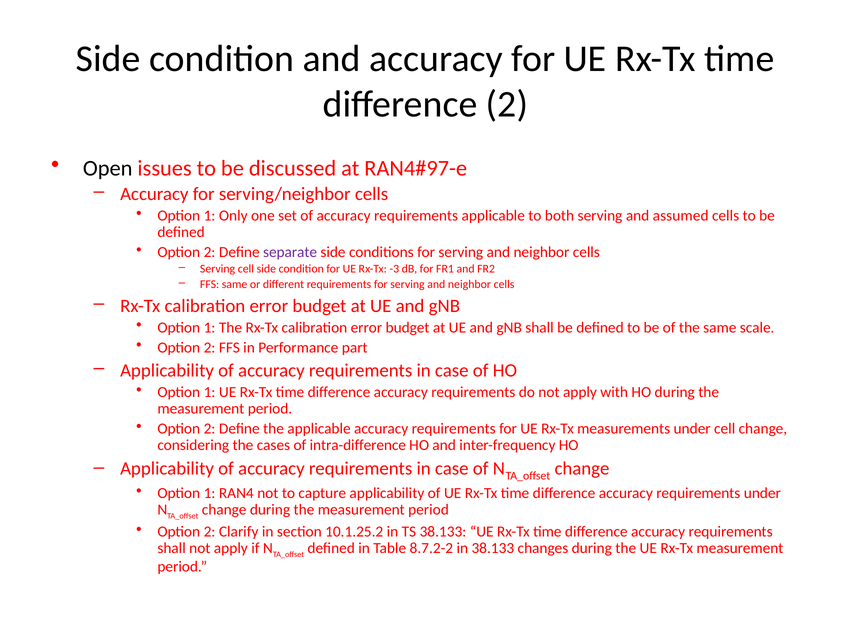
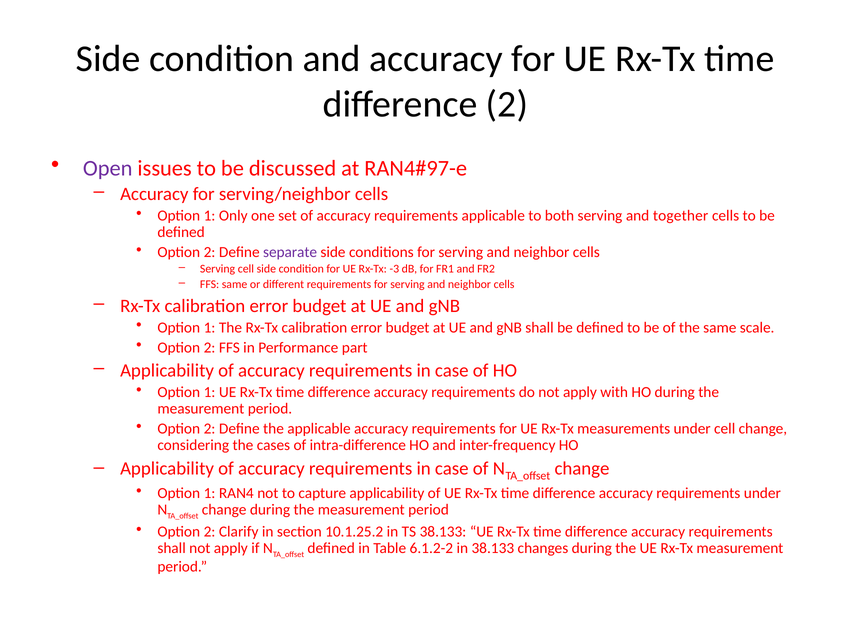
Open colour: black -> purple
assumed: assumed -> together
8.7.2-2: 8.7.2-2 -> 6.1.2-2
